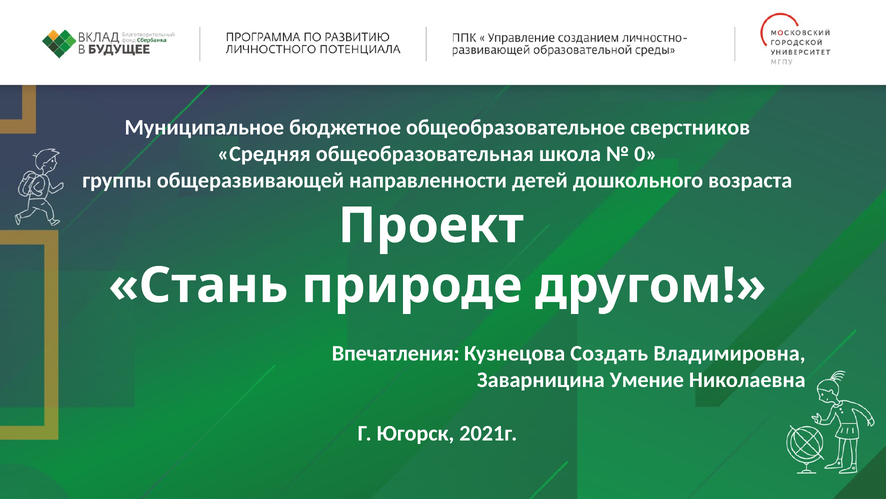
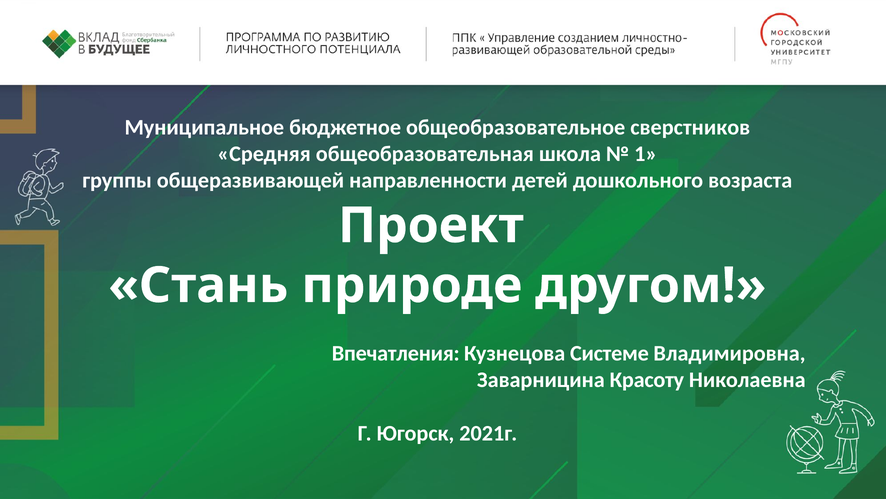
0: 0 -> 1
Создать: Создать -> Системе
Умение: Умение -> Красоту
